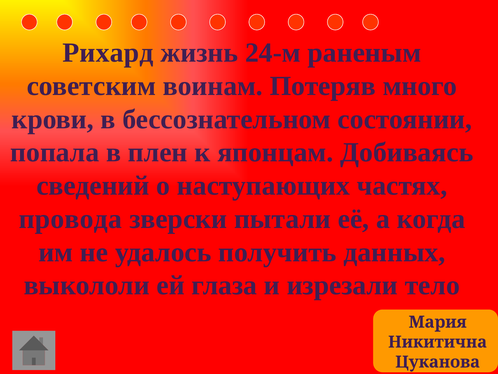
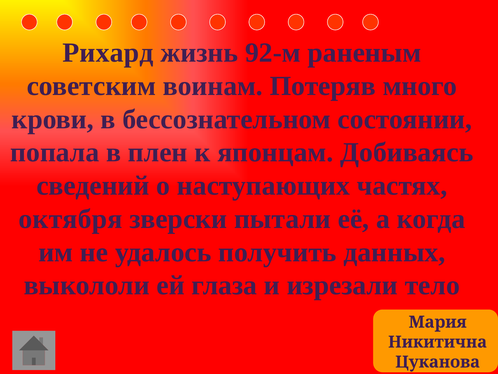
24-м: 24-м -> 92-м
провода: провода -> октября
